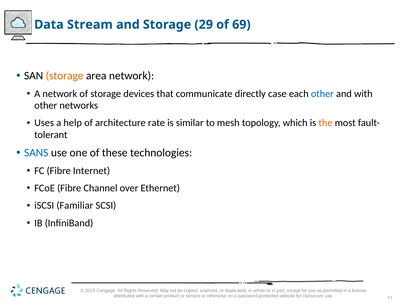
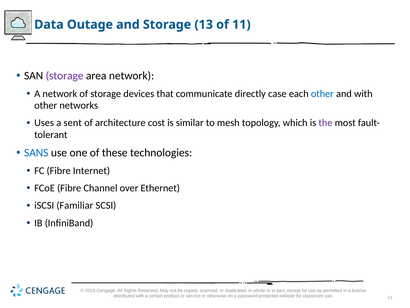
Stream: Stream -> Outage
29: 29 -> 13
69: 69 -> 11
storage at (65, 76) colour: orange -> purple
help: help -> sent
rate: rate -> cost
the colour: orange -> purple
